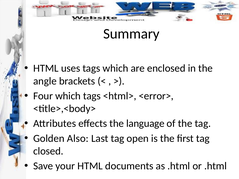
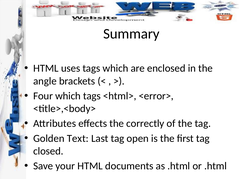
language: language -> correctly
Also: Also -> Text
